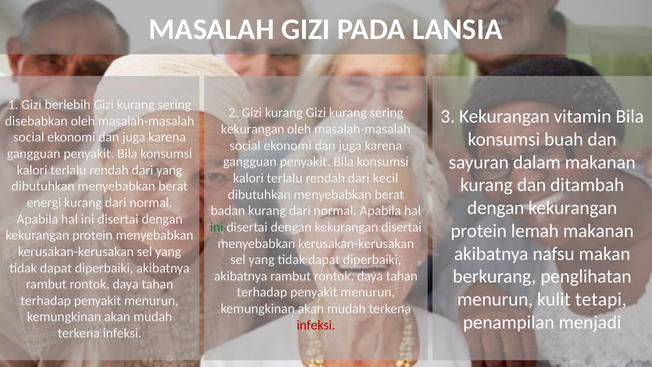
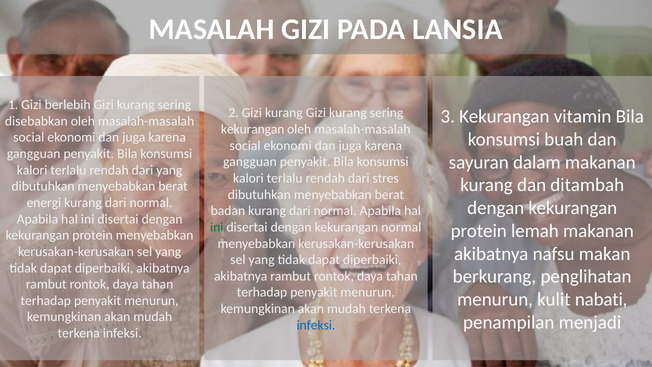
kecil: kecil -> stres
kekurangan disertai: disertai -> normal
tetapi: tetapi -> nabati
infeksi at (316, 325) colour: red -> blue
